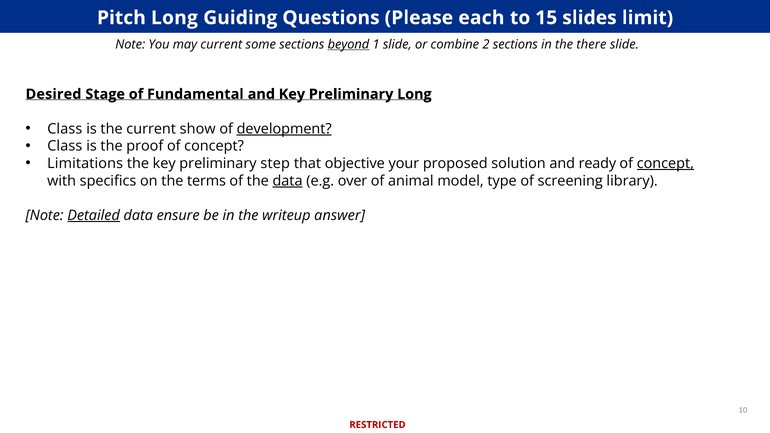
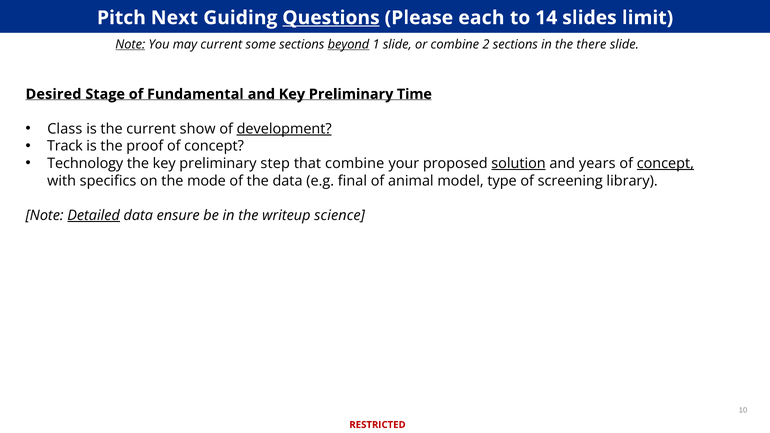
Pitch Long: Long -> Next
Questions underline: none -> present
15: 15 -> 14
Note at (130, 44) underline: none -> present
Preliminary Long: Long -> Time
Class at (65, 146): Class -> Track
Limitations: Limitations -> Technology
that objective: objective -> combine
solution underline: none -> present
ready: ready -> years
terms: terms -> mode
data at (288, 181) underline: present -> none
over: over -> final
answer: answer -> science
